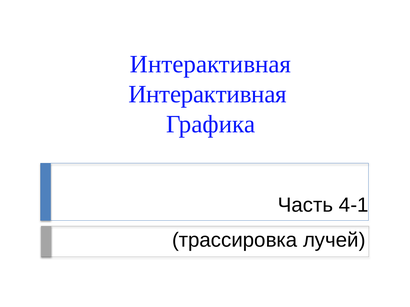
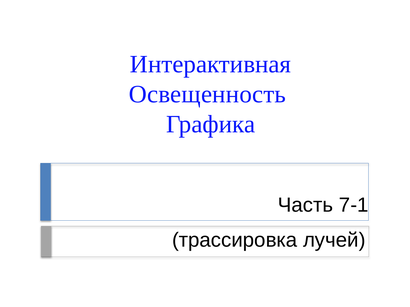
Интерактивная at (208, 94): Интерактивная -> Освещенность
4-1: 4-1 -> 7-1
